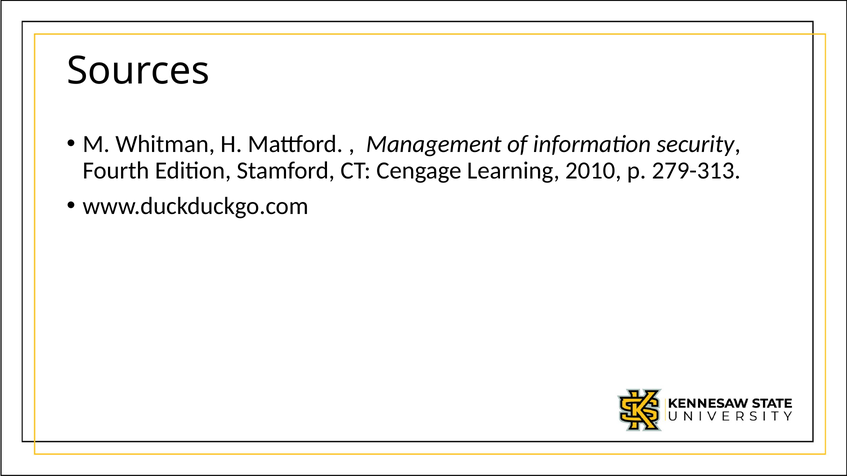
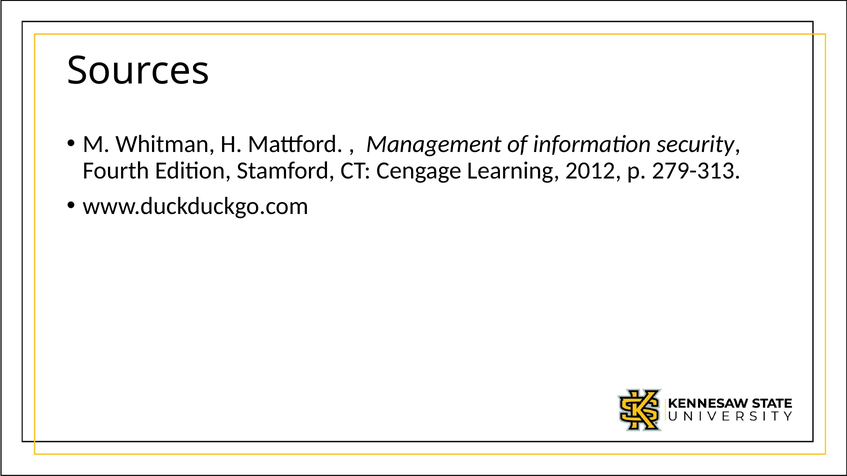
2010: 2010 -> 2012
